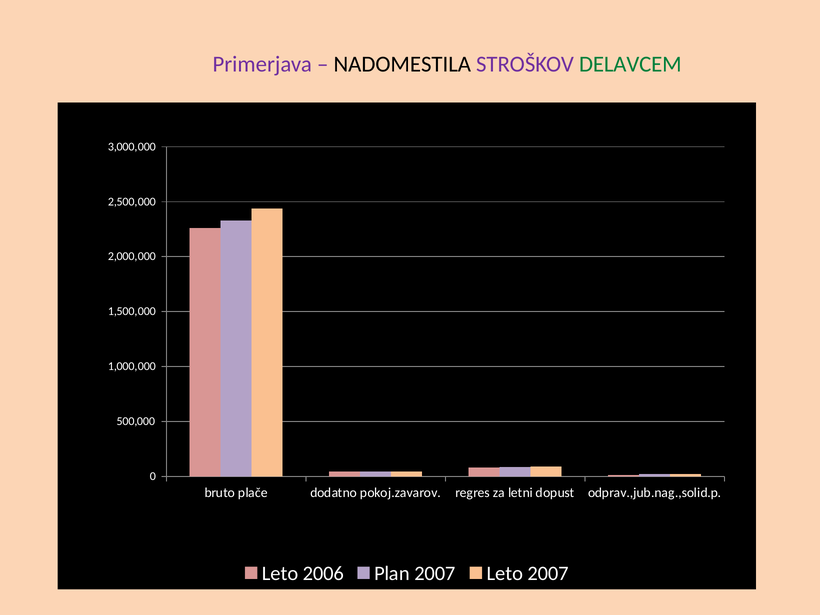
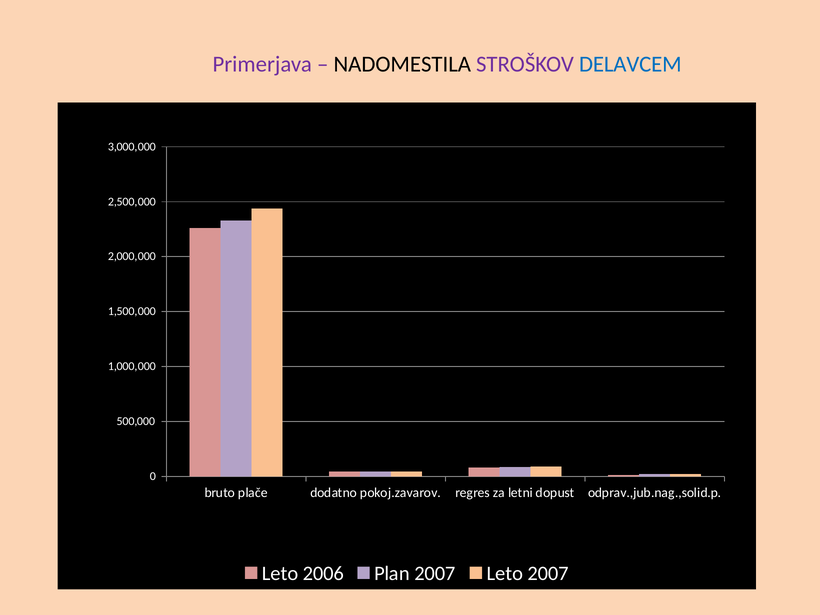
DELAVCEM colour: green -> blue
